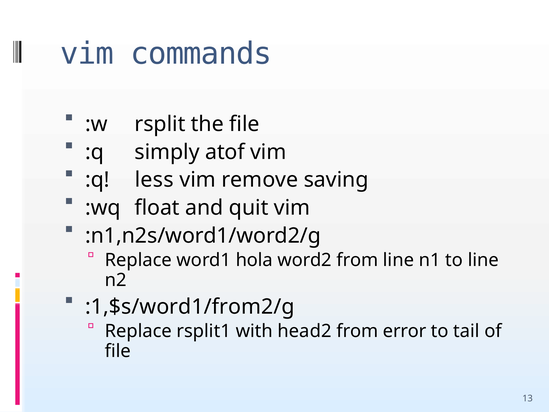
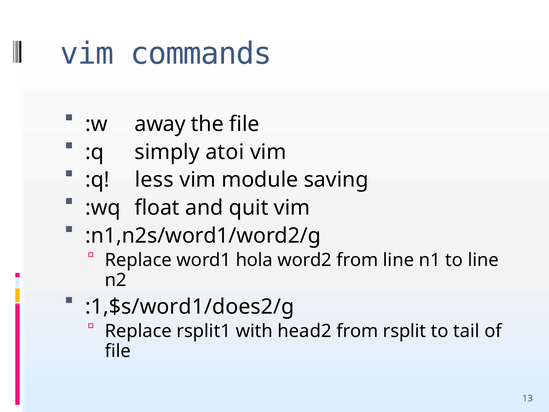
rsplit: rsplit -> away
atof: atof -> atoi
remove: remove -> module
:1,$s/word1/from2/g: :1,$s/word1/from2/g -> :1,$s/word1/does2/g
error: error -> rsplit
